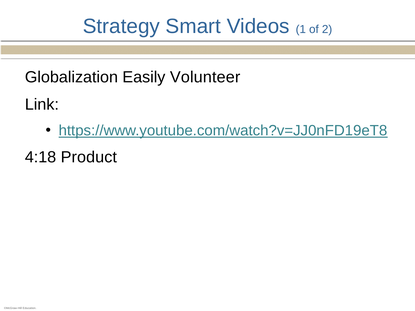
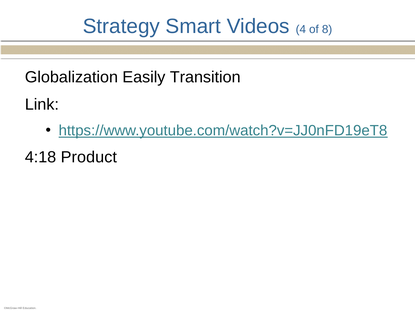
1: 1 -> 4
2: 2 -> 8
Volunteer: Volunteer -> Transition
